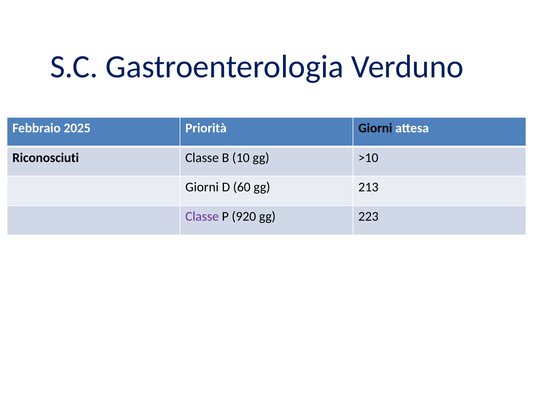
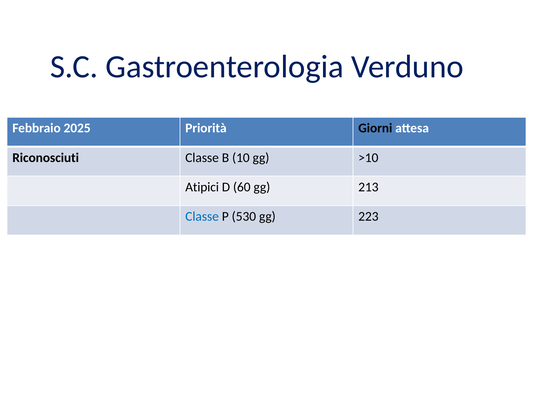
Giorni at (202, 187): Giorni -> Atipici
Classe at (202, 216) colour: purple -> blue
920: 920 -> 530
